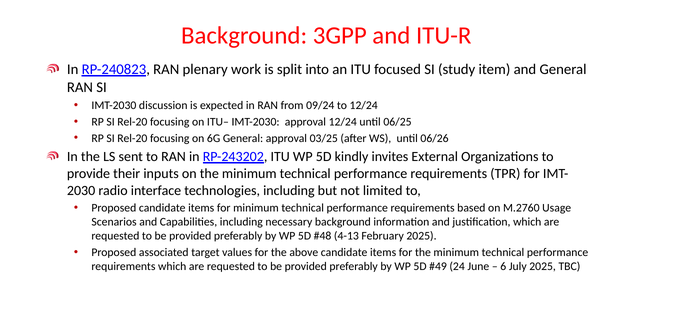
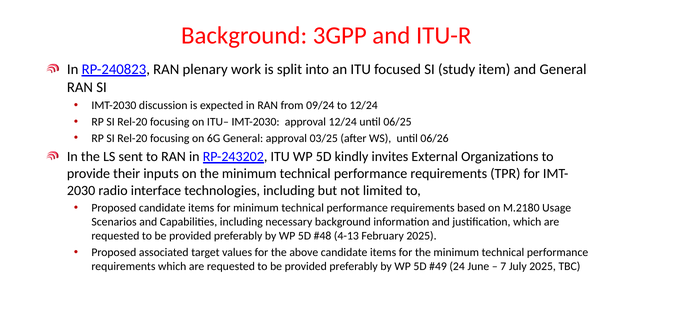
M.2760: M.2760 -> M.2180
6: 6 -> 7
